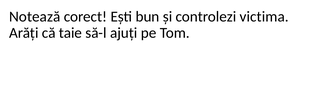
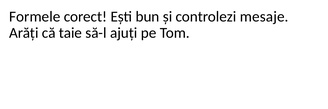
Notează: Notează -> Formele
victima: victima -> mesaje
